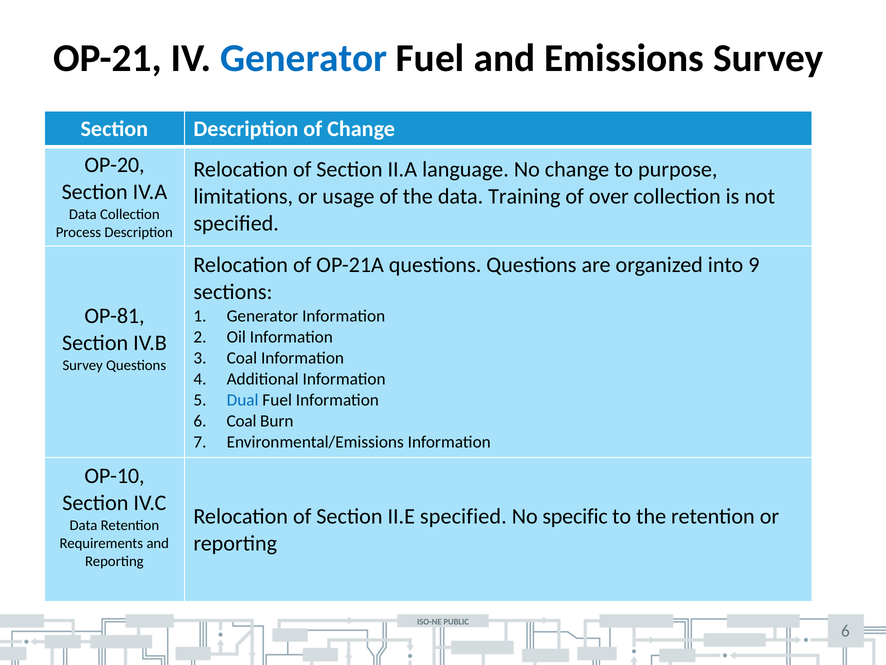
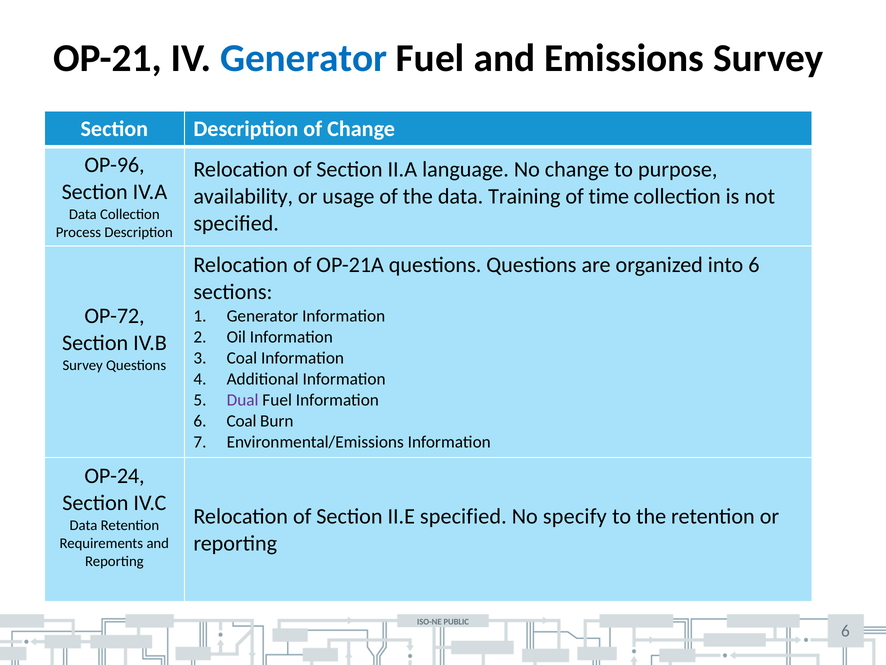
OP-20: OP-20 -> OP-96
limitations: limitations -> availability
over: over -> time
into 9: 9 -> 6
OP-81: OP-81 -> OP-72
Dual colour: blue -> purple
OP-10: OP-10 -> OP-24
specific: specific -> specify
